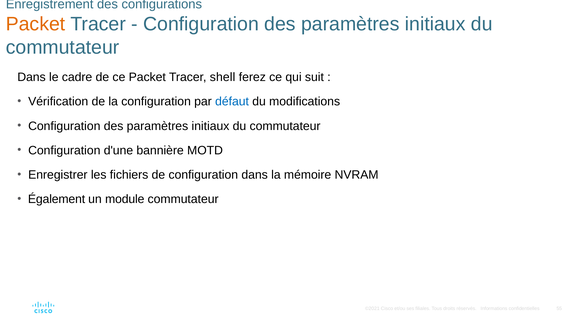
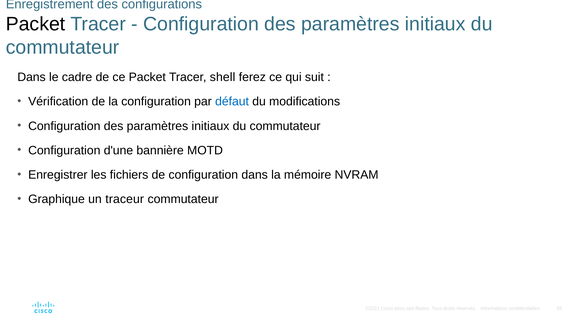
Packet at (36, 24) colour: orange -> black
Également: Également -> Graphique
module: module -> traceur
